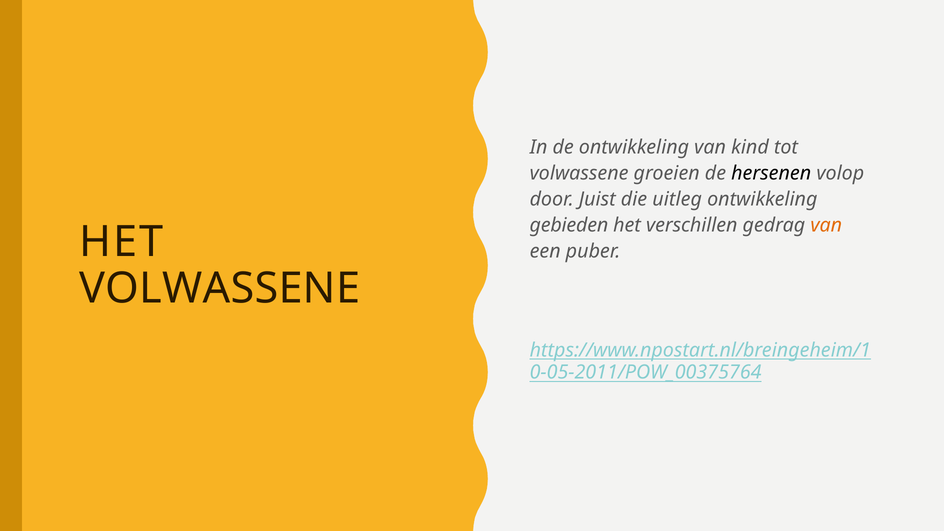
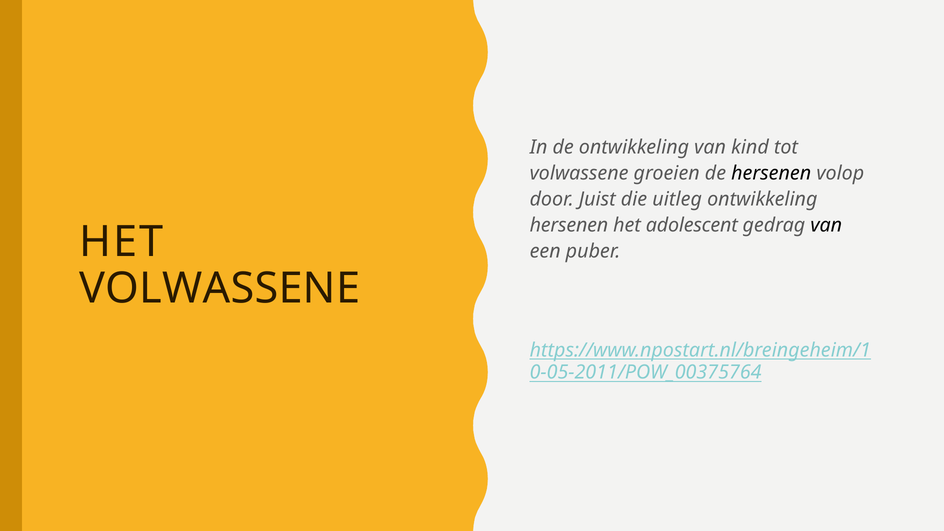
gebieden at (569, 225): gebieden -> hersenen
verschillen: verschillen -> adolescent
van at (826, 225) colour: orange -> black
